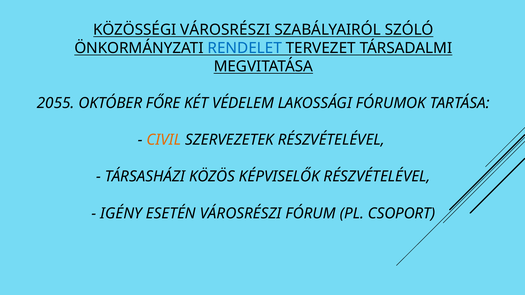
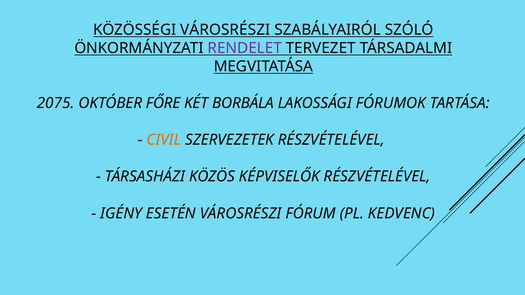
RENDELET colour: blue -> purple
2055: 2055 -> 2075
VÉDELEM: VÉDELEM -> BORBÁLA
CSOPORT: CSOPORT -> KEDVENC
